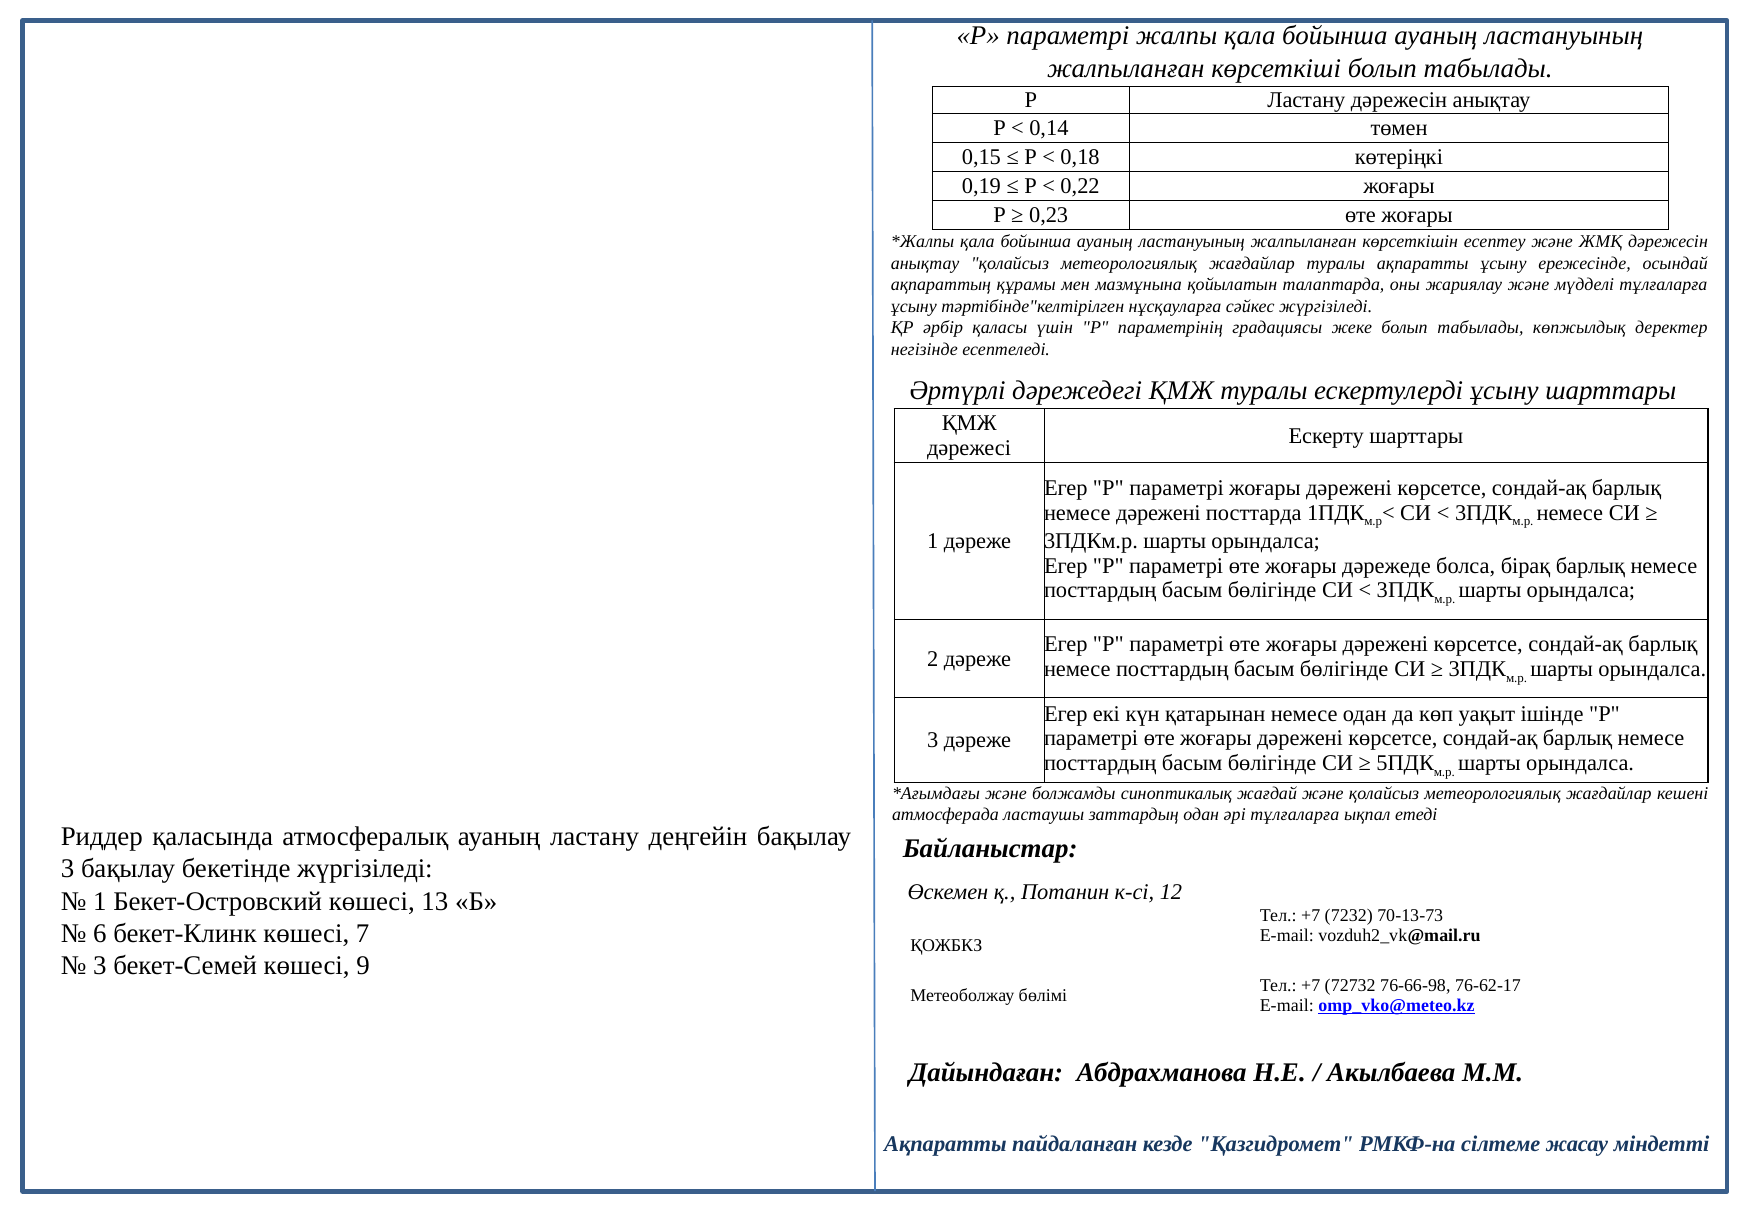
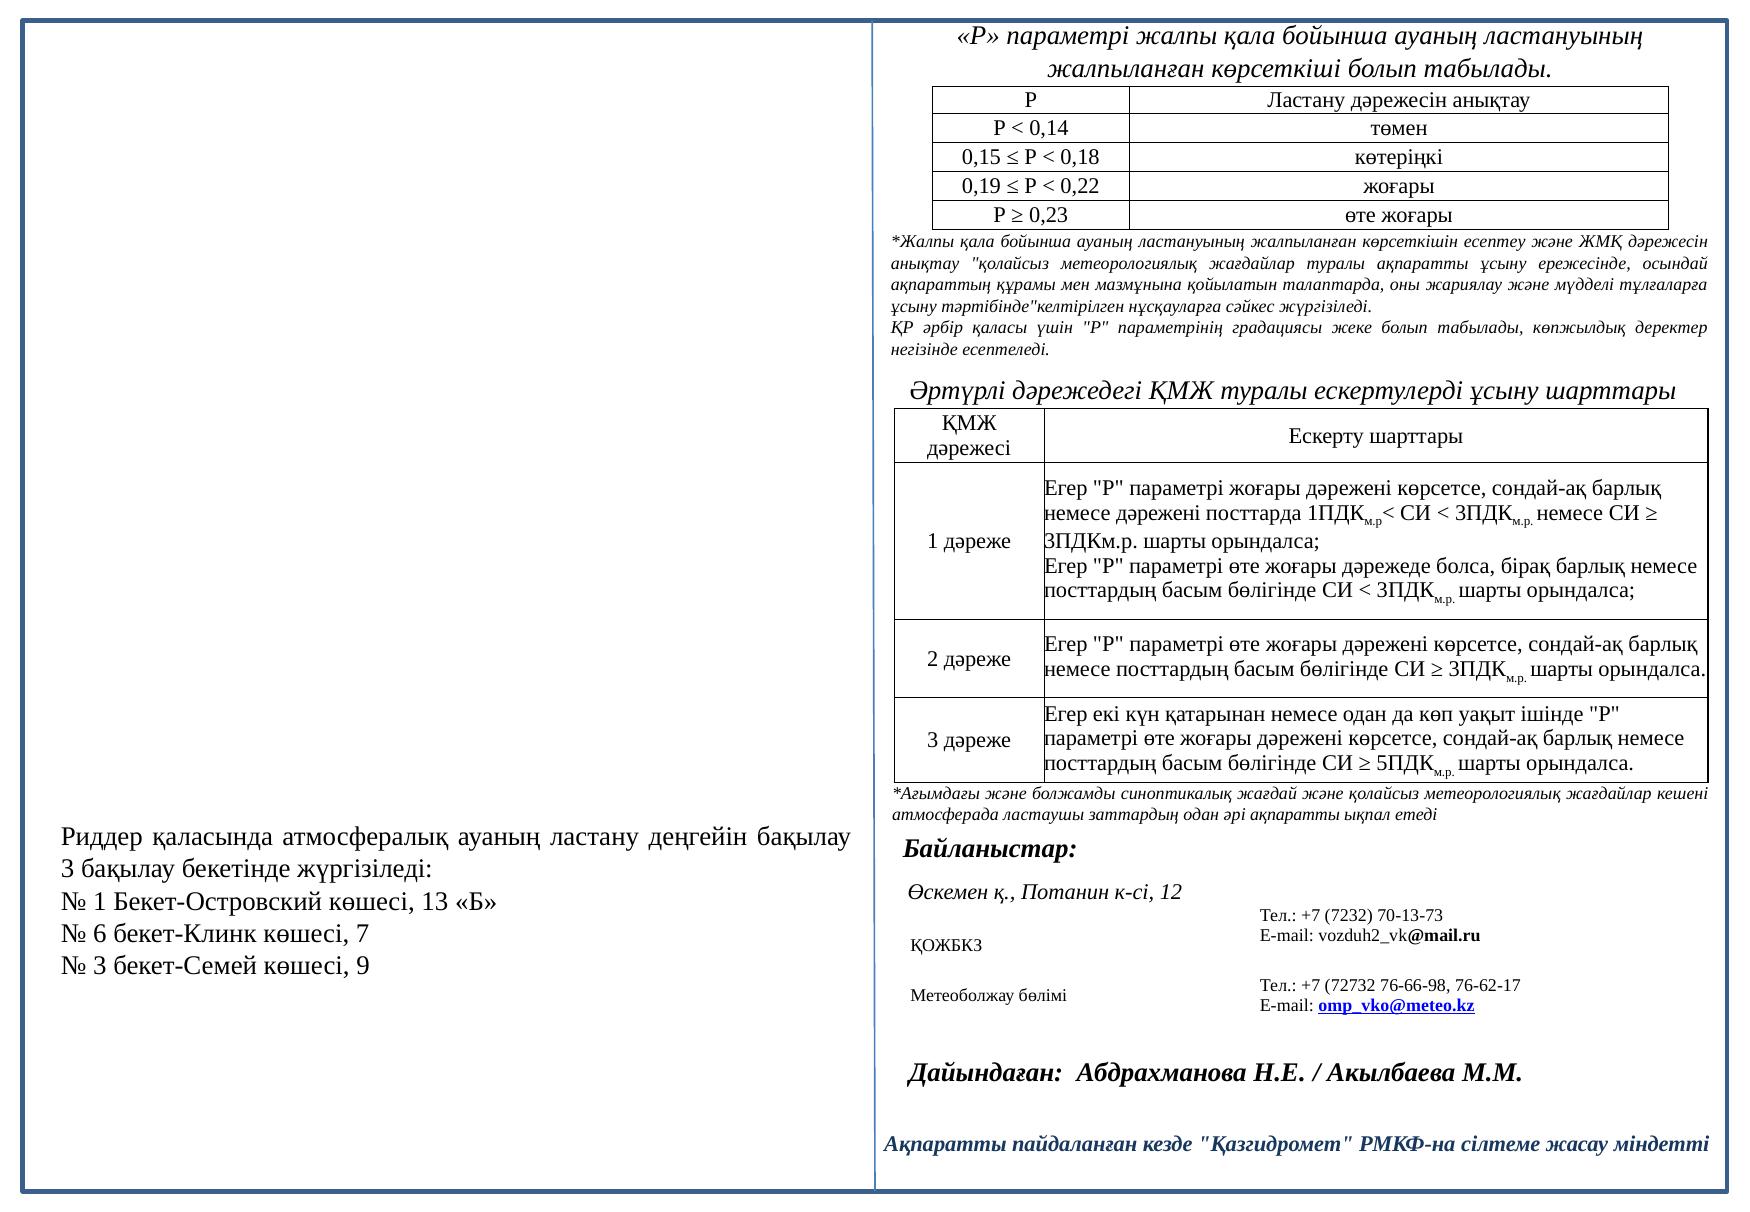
әрі тұлғаларға: тұлғаларға -> ақпаратты
